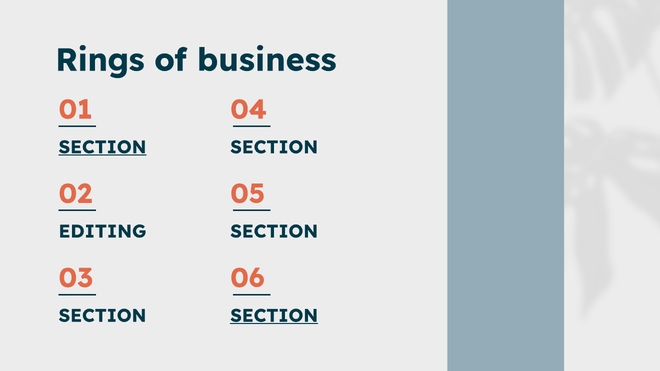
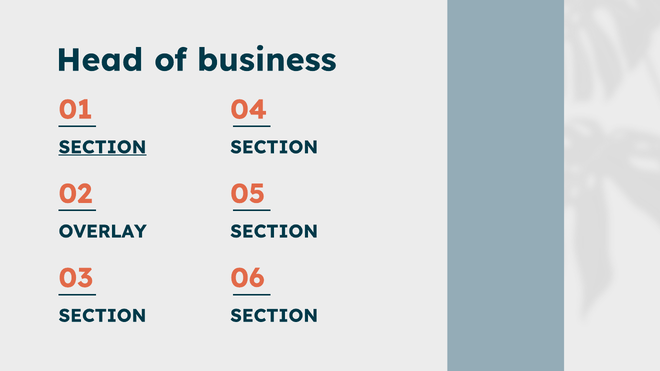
Rings: Rings -> Head
EDITING: EDITING -> OVERLAY
SECTION at (274, 316) underline: present -> none
